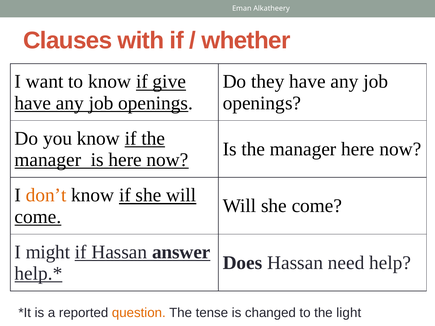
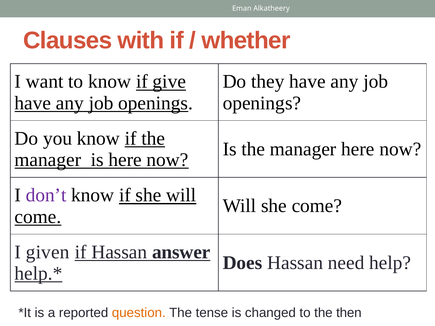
don’t colour: orange -> purple
might: might -> given
light: light -> then
